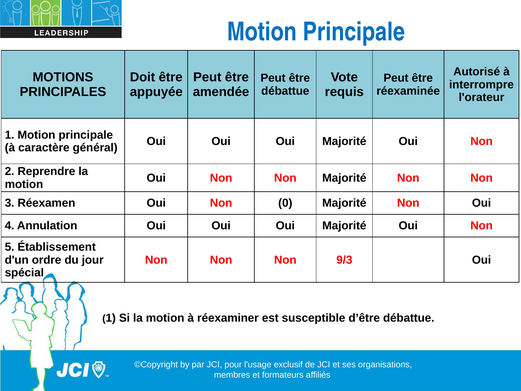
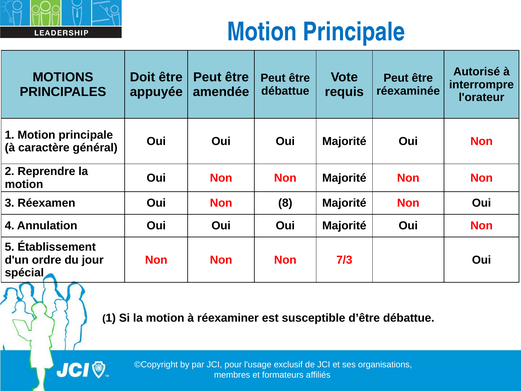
0: 0 -> 8
9/3: 9/3 -> 7/3
